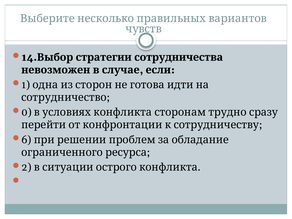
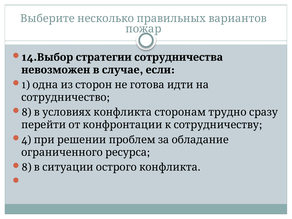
чувств: чувств -> пожар
0 at (26, 112): 0 -> 8
6: 6 -> 4
2 at (26, 167): 2 -> 8
